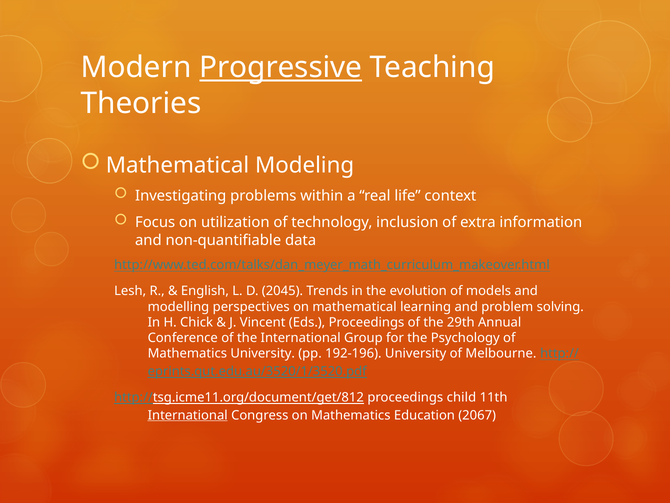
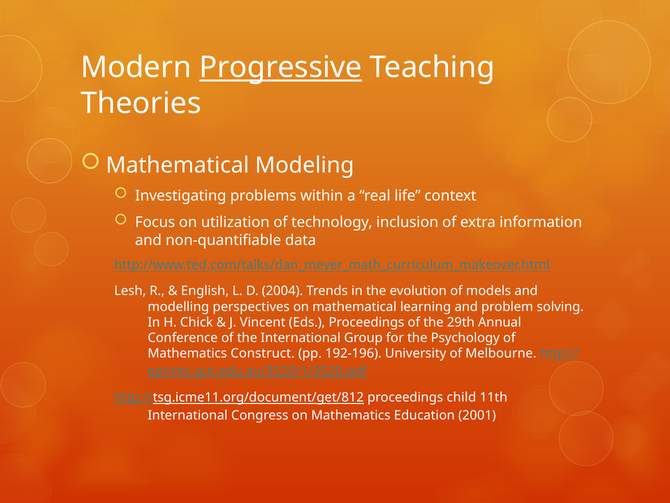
2045: 2045 -> 2004
Mathematics University: University -> Construct
International at (188, 415) underline: present -> none
2067: 2067 -> 2001
